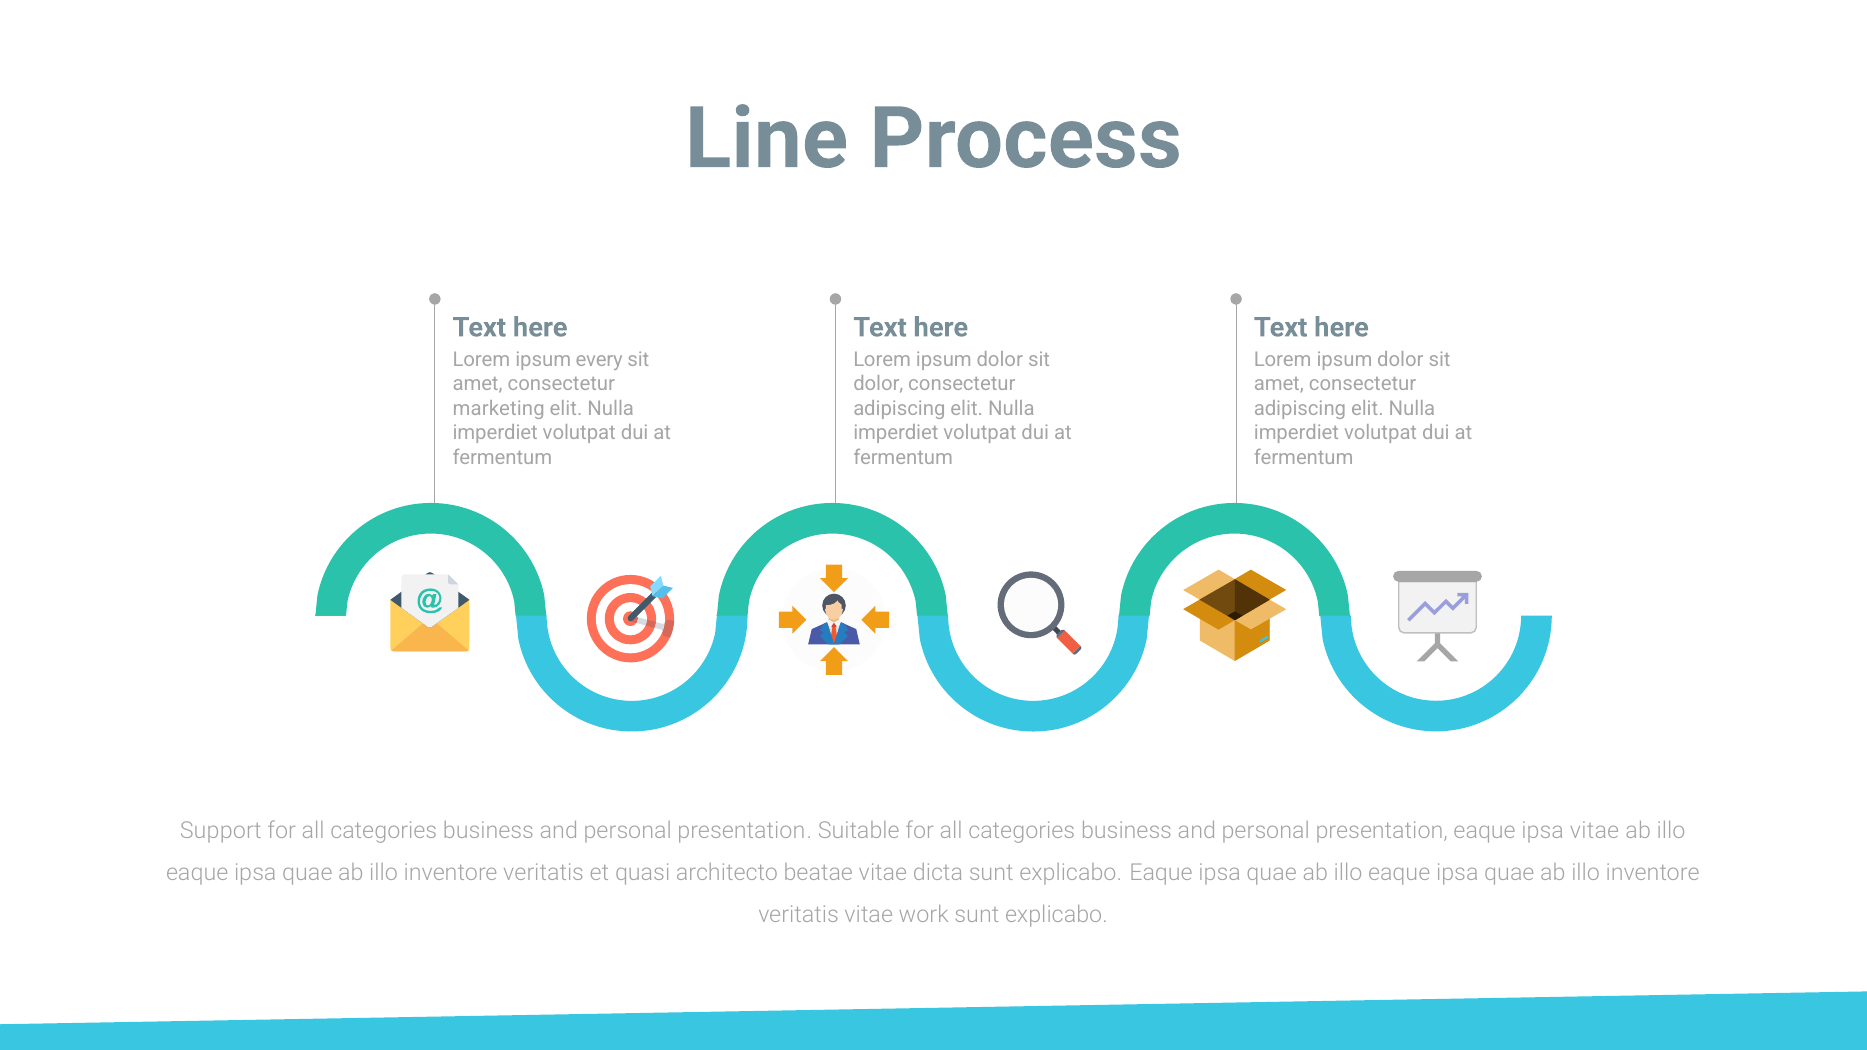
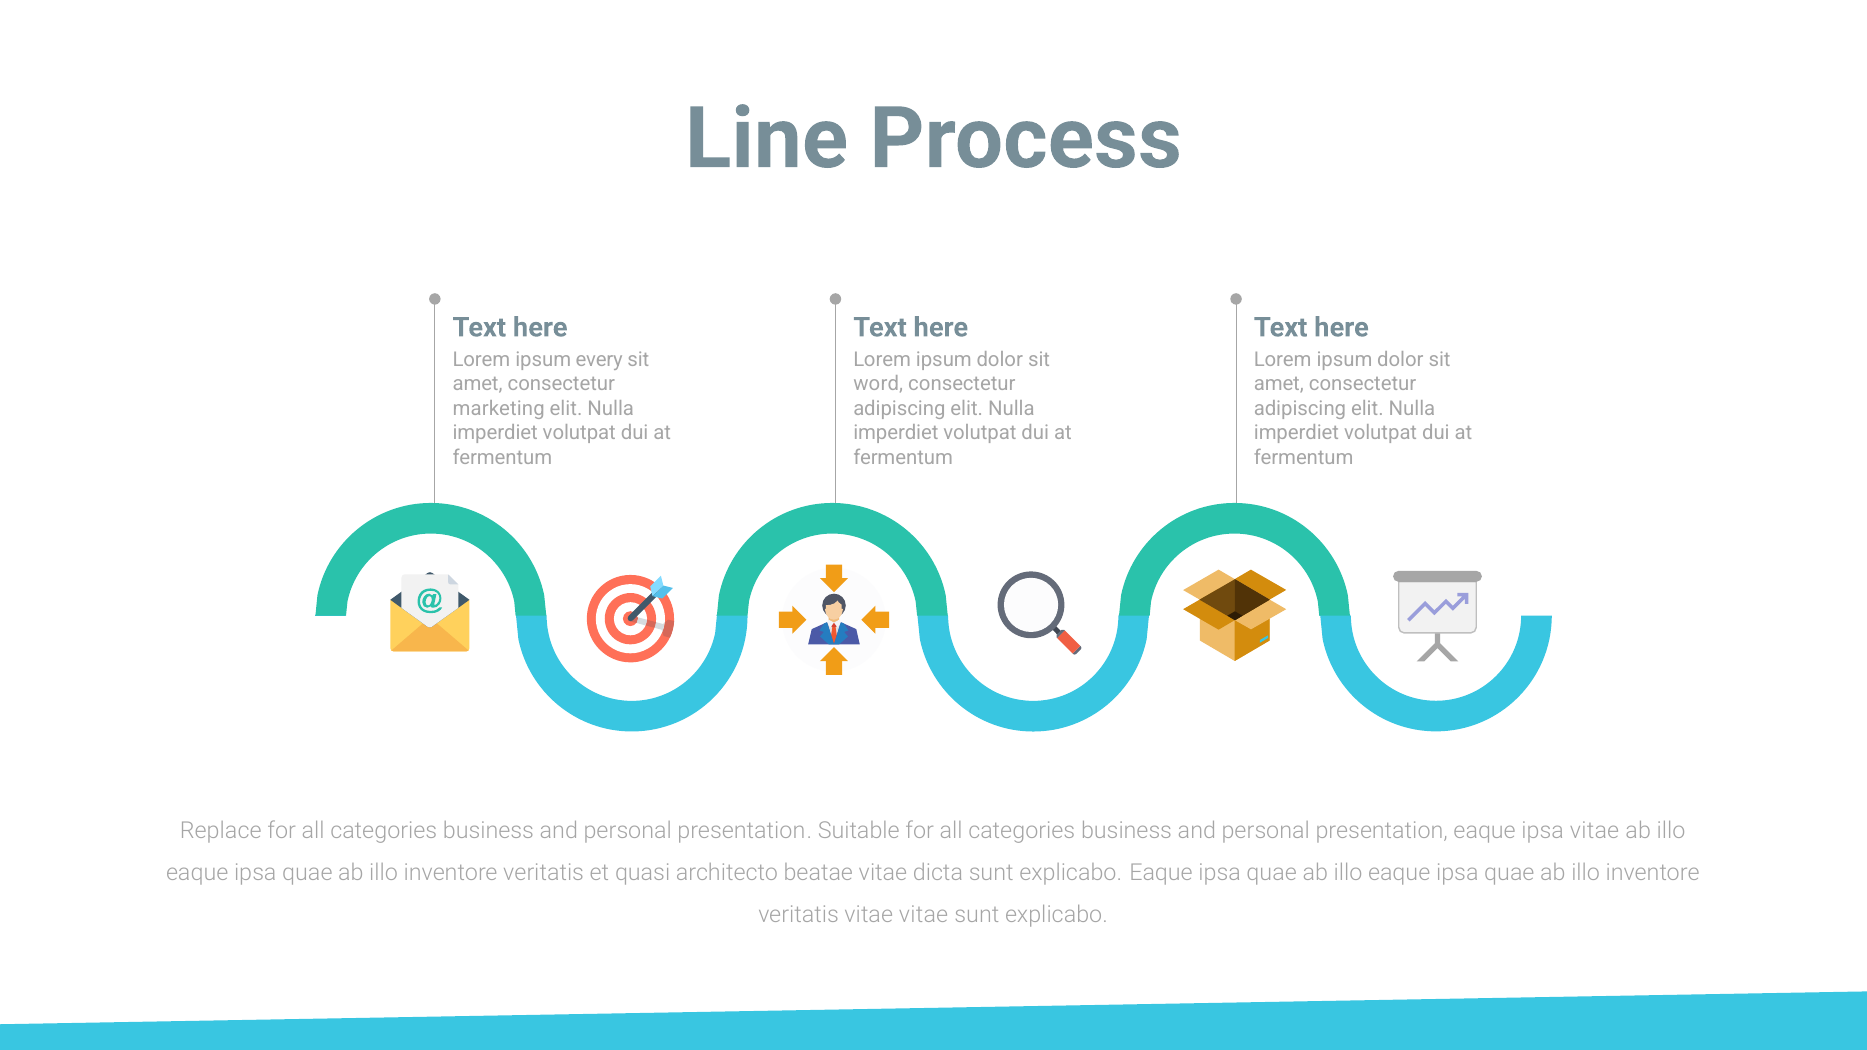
dolor at (878, 384): dolor -> word
Support: Support -> Replace
vitae work: work -> vitae
